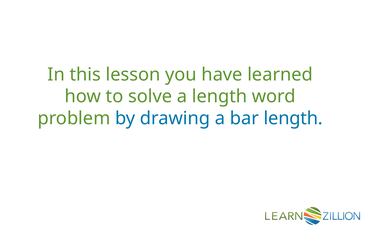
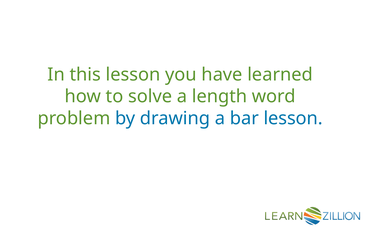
bar length: length -> lesson
